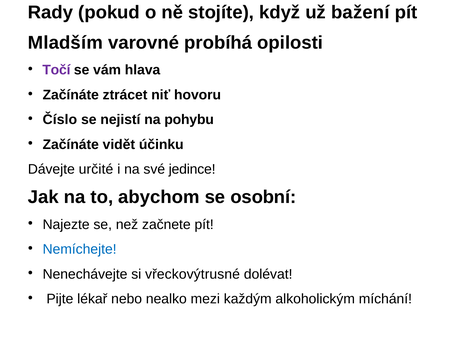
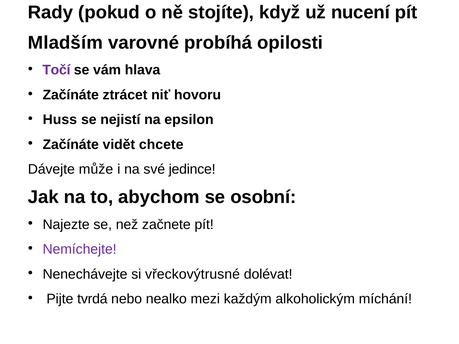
bažení: bažení -> nucení
Číslo: Číslo -> Huss
pohybu: pohybu -> epsilon
účinku: účinku -> chcete
určité: určité -> může
Nemíchejte colour: blue -> purple
lékař: lékař -> tvrdá
